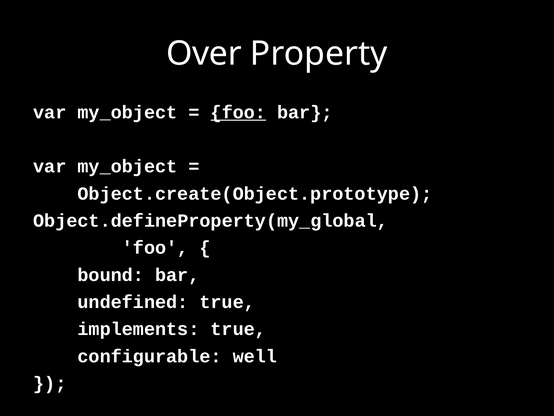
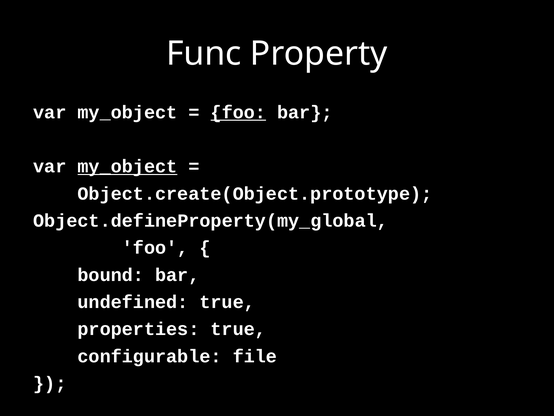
Over: Over -> Func
my_object at (127, 166) underline: none -> present
implements: implements -> properties
well: well -> file
